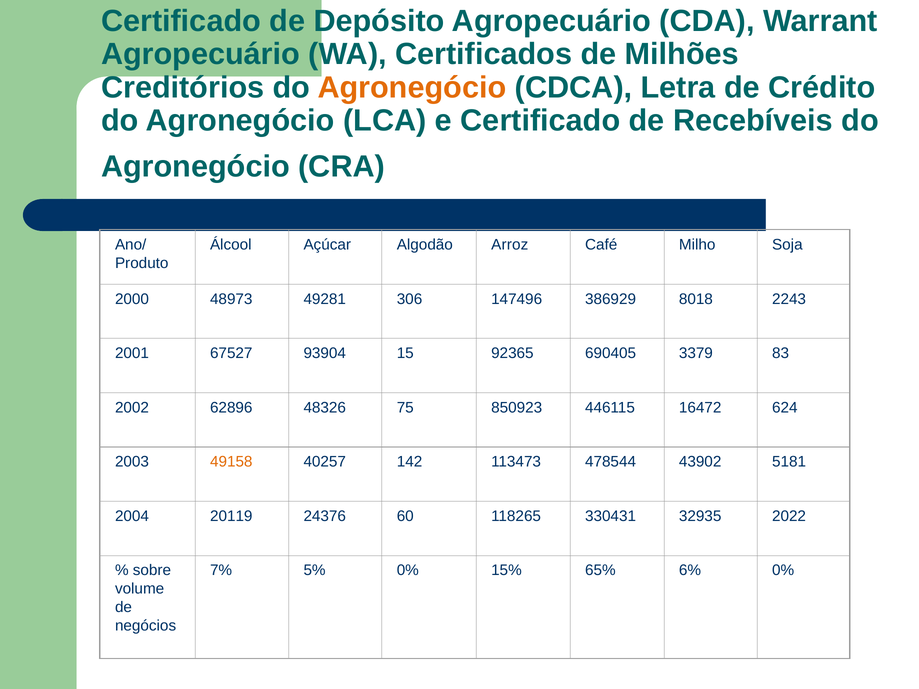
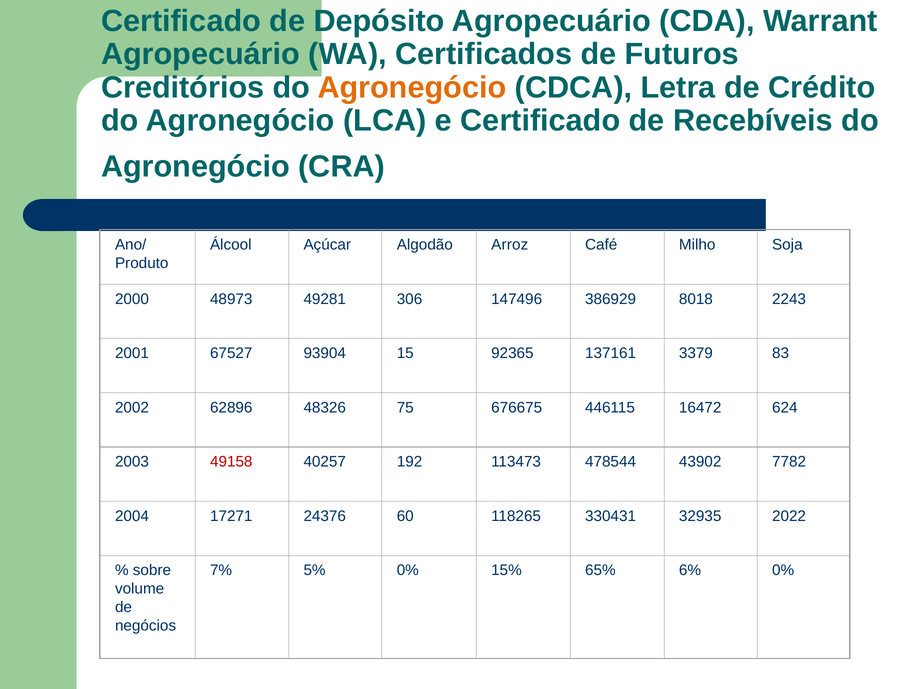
Milhões: Milhões -> Futuros
690405: 690405 -> 137161
850923: 850923 -> 676675
49158 colour: orange -> red
142: 142 -> 192
5181: 5181 -> 7782
20119: 20119 -> 17271
